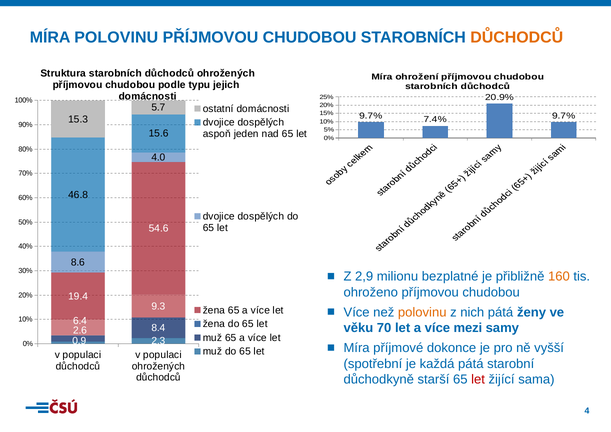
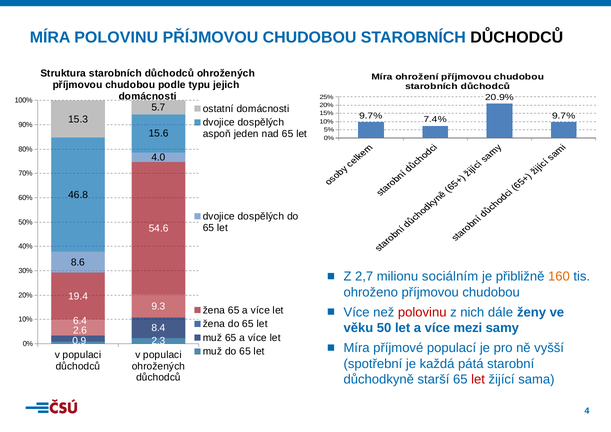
DŮCHODCŮ at (517, 37) colour: orange -> black
2,9: 2,9 -> 2,7
bezplatné: bezplatné -> sociálním
polovinu at (422, 312) colour: orange -> red
nich pátá: pátá -> dále
70: 70 -> 50
dokonce: dokonce -> populací
